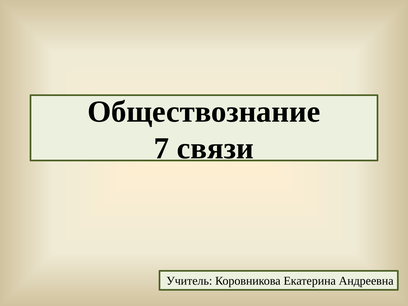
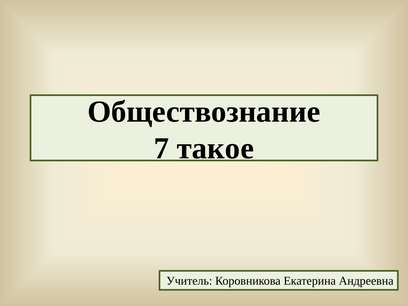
связи: связи -> такое
